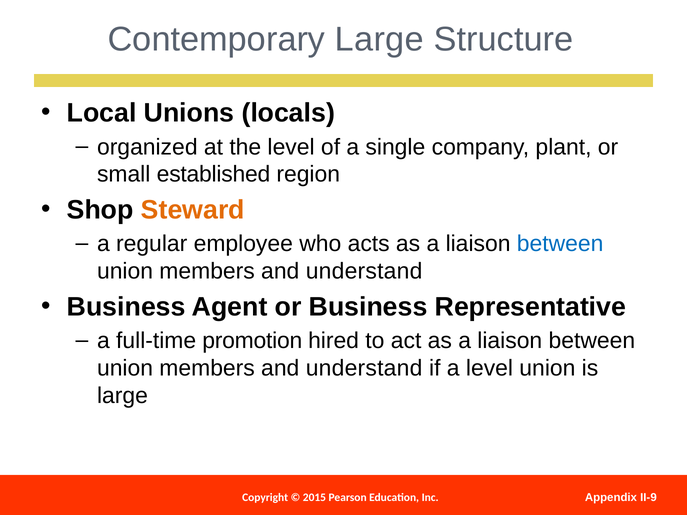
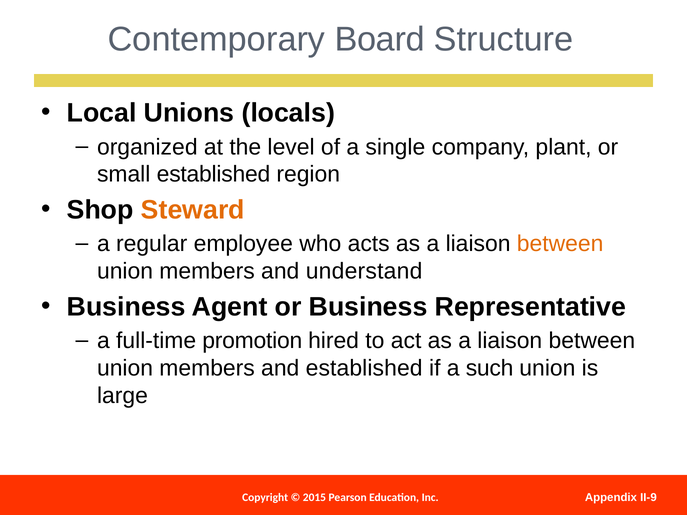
Contemporary Large: Large -> Board
between at (560, 244) colour: blue -> orange
understand at (364, 368): understand -> established
a level: level -> such
